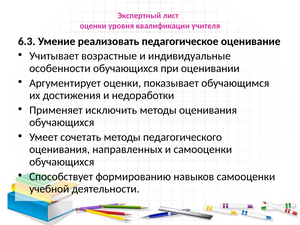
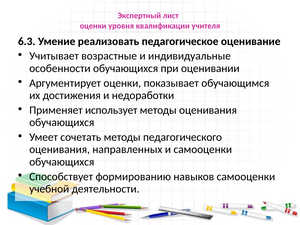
исключить: исключить -> использует
